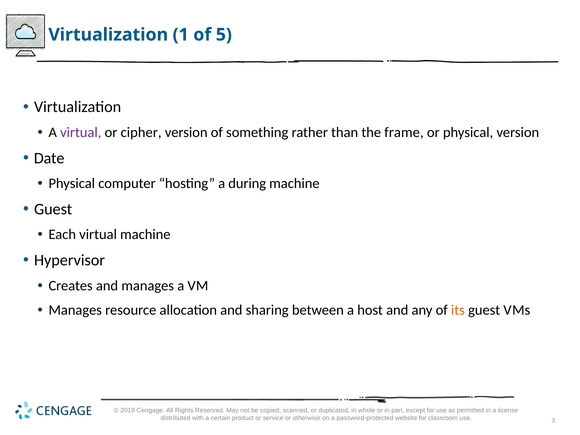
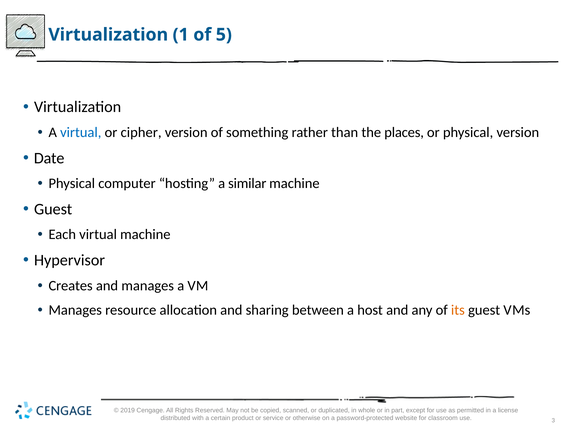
virtual at (81, 132) colour: purple -> blue
frame: frame -> places
during: during -> similar
